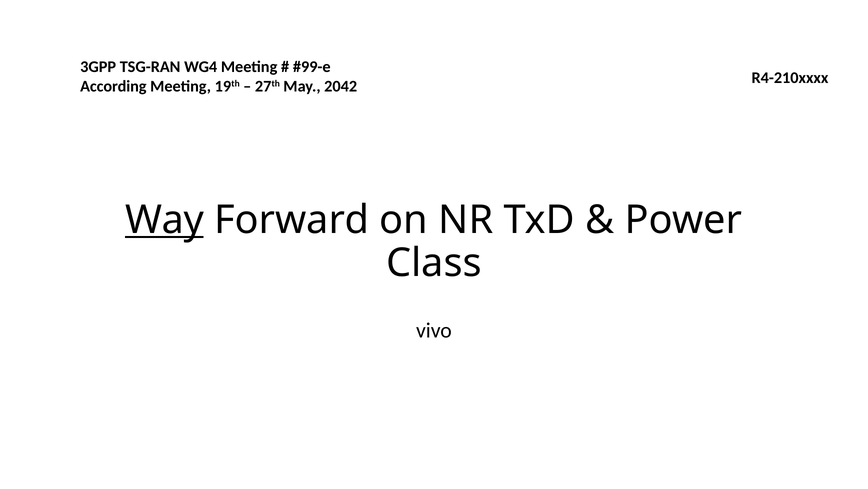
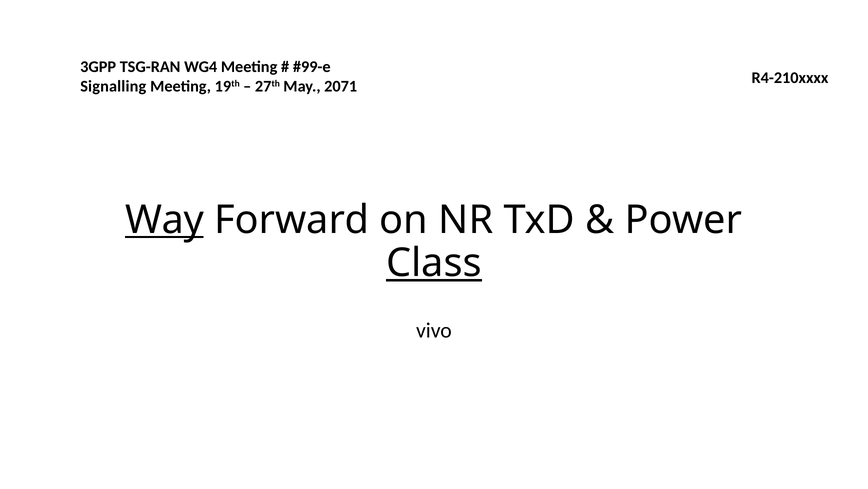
According: According -> Signalling
2042: 2042 -> 2071
Class underline: none -> present
